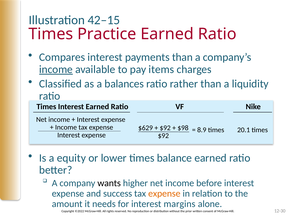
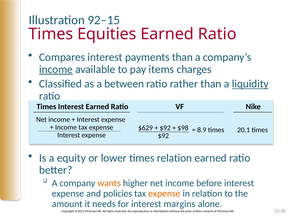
42–15: 42–15 -> 92–15
Practice: Practice -> Equities
balances: balances -> between
liquidity underline: none -> present
times balance: balance -> relation
wants colour: black -> orange
success: success -> policies
